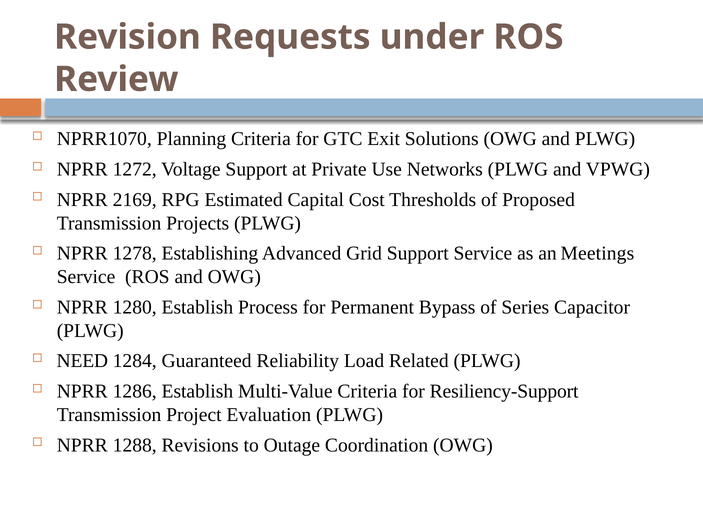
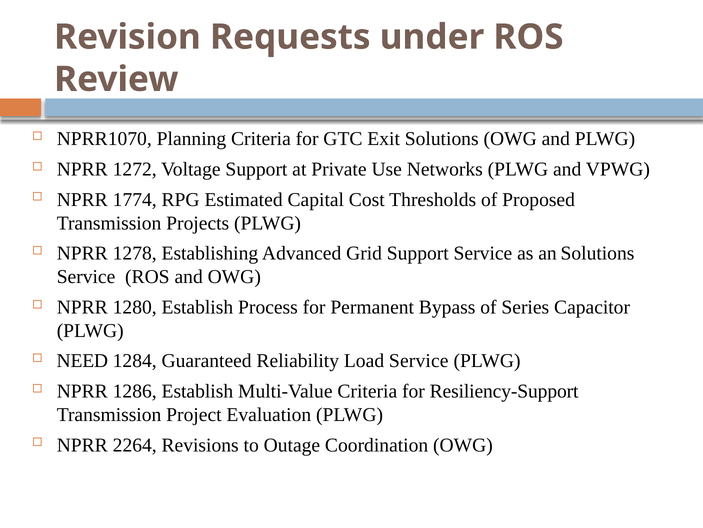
2169: 2169 -> 1774
an Meetings: Meetings -> Solutions
Load Related: Related -> Service
1288: 1288 -> 2264
